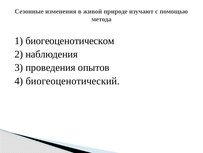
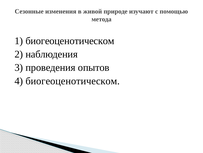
4 биогеоценотический: биогеоценотический -> биогеоценотическом
